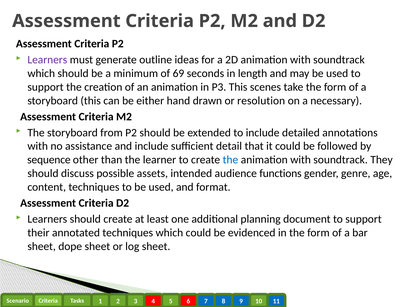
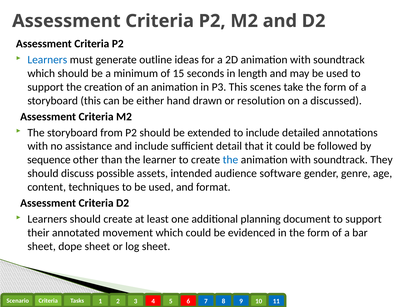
Learners at (47, 60) colour: purple -> blue
69: 69 -> 15
necessary: necessary -> discussed
functions: functions -> software
annotated techniques: techniques -> movement
